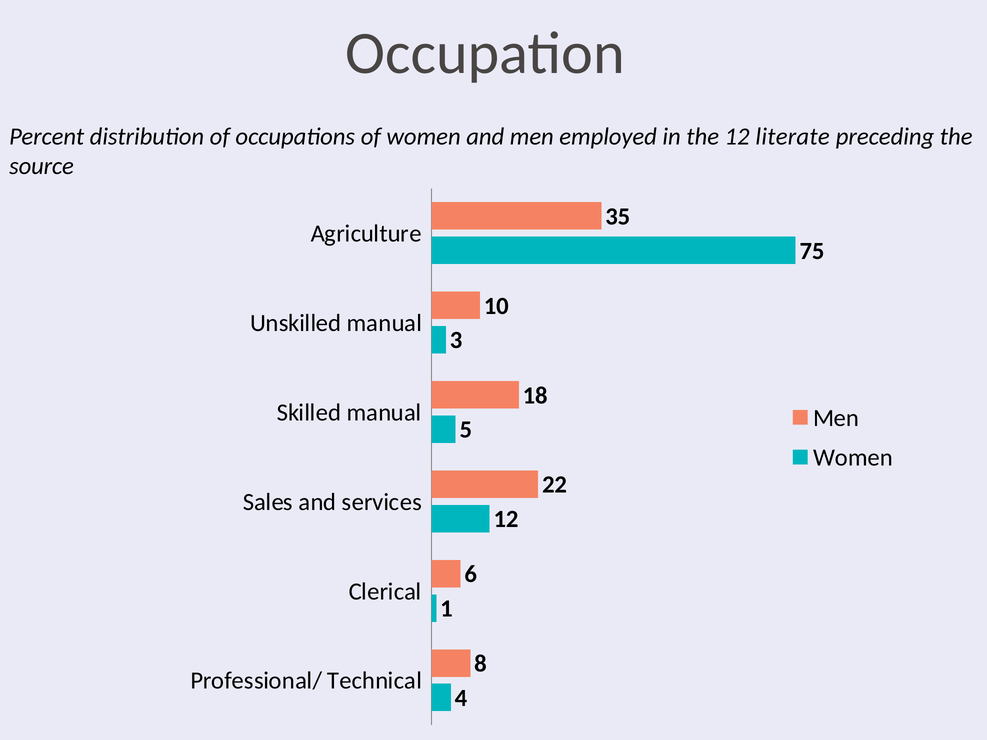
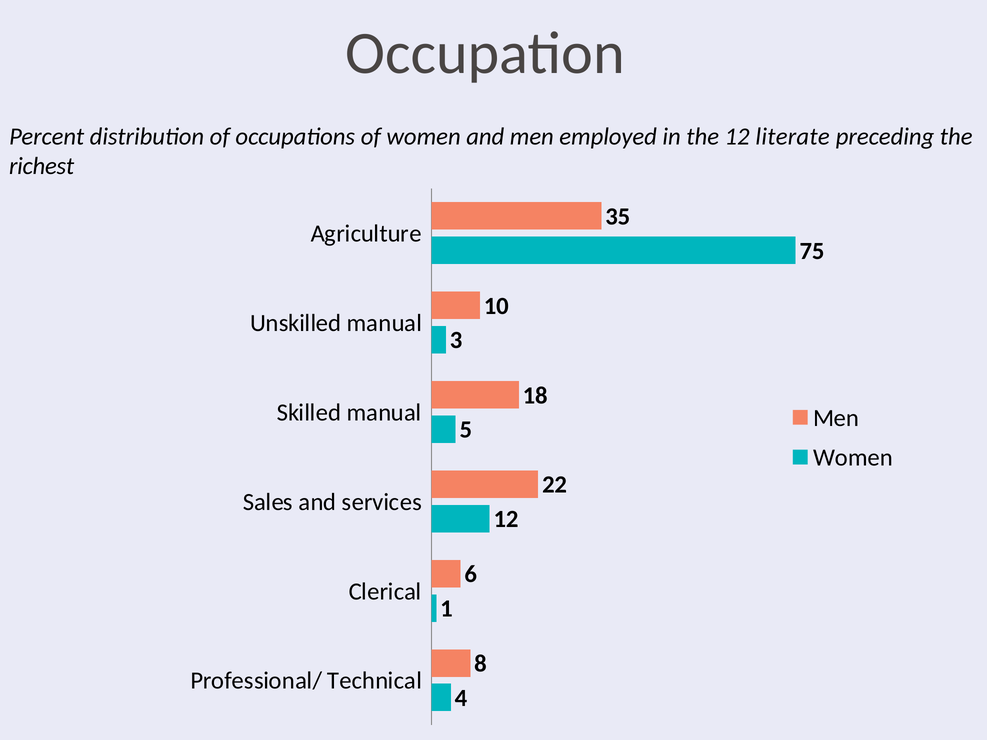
source: source -> richest
